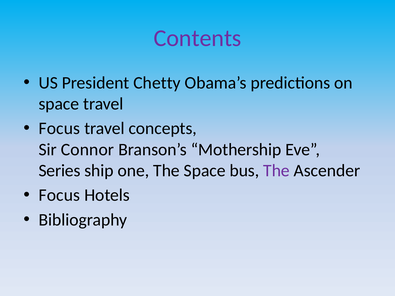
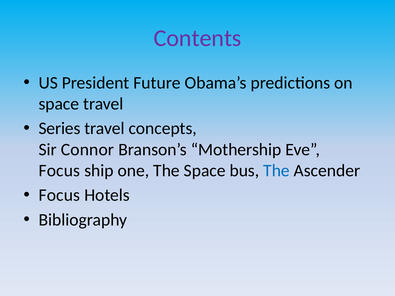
Chetty: Chetty -> Future
Focus at (59, 129): Focus -> Series
Series at (59, 171): Series -> Focus
The at (276, 171) colour: purple -> blue
